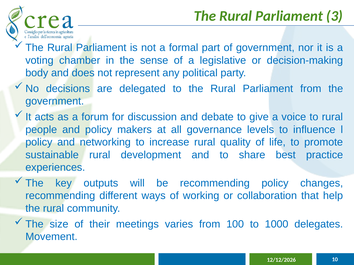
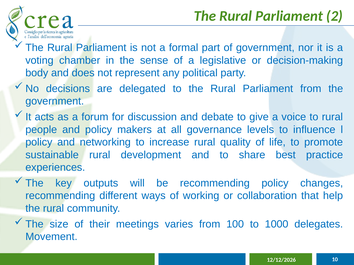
3: 3 -> 2
